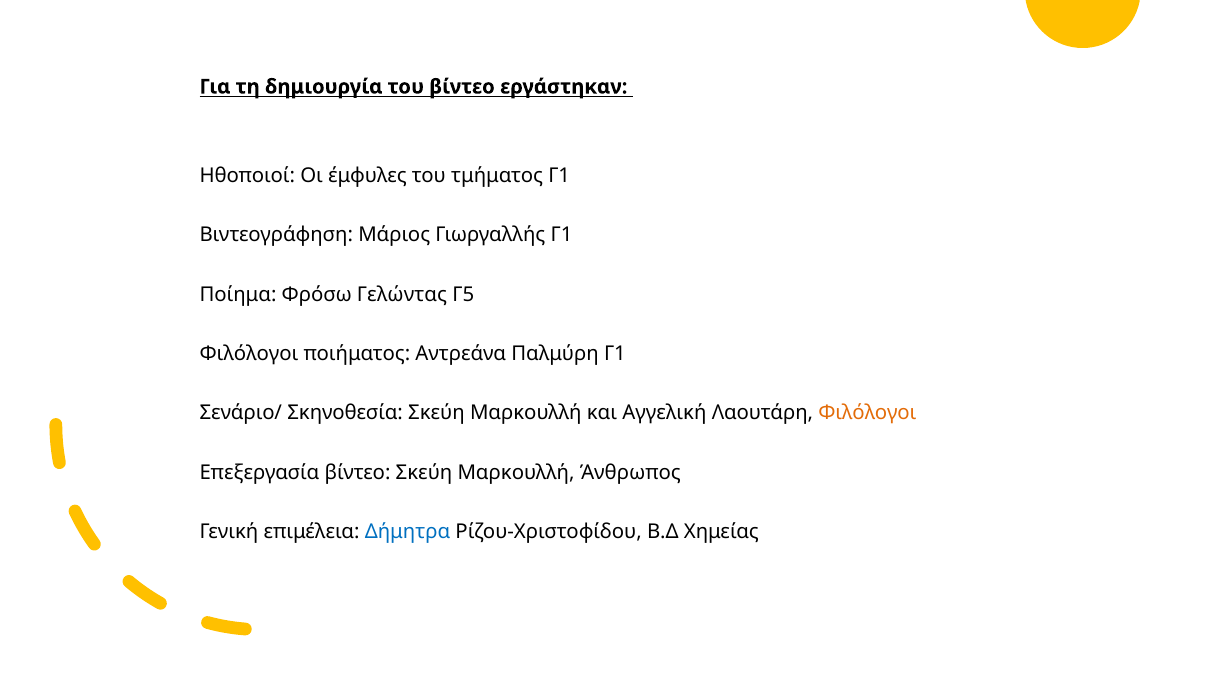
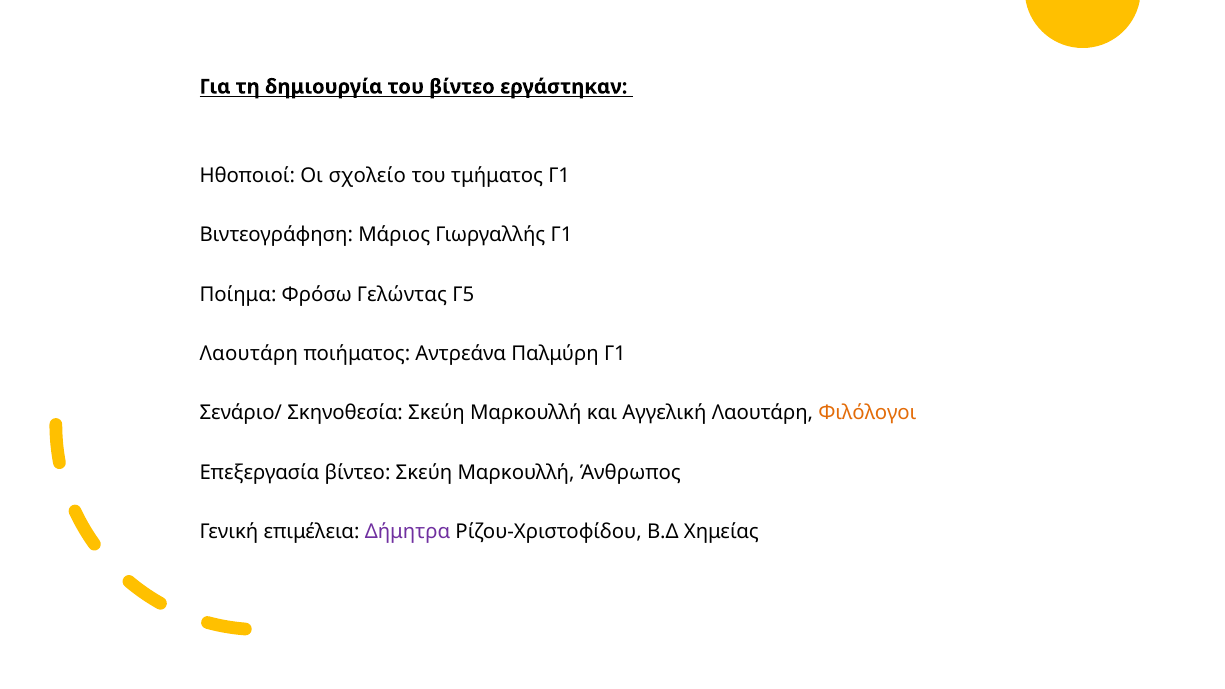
έμφυλες: έμφυλες -> σχολείο
Φιλόλογοι at (249, 354): Φιλόλογοι -> Λαουτάρη
Δήμητρα colour: blue -> purple
